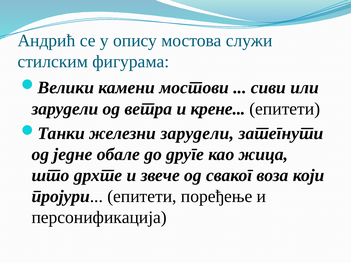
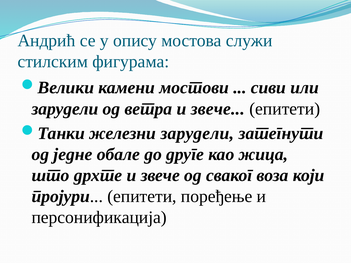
ветра и крене: крене -> звече
